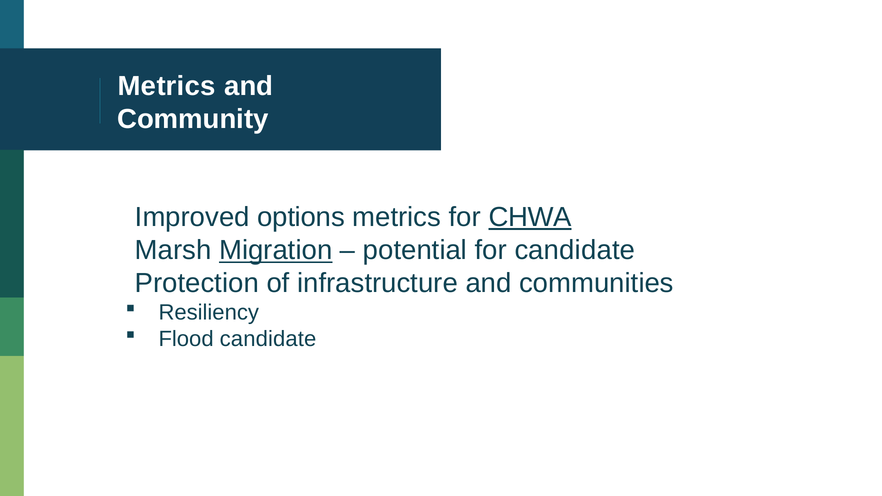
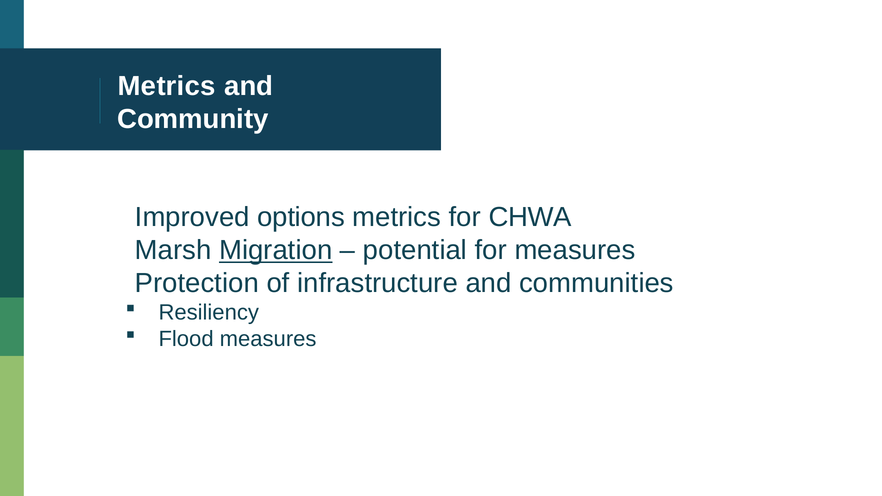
CHWA underline: present -> none
for candidate: candidate -> measures
Flood candidate: candidate -> measures
